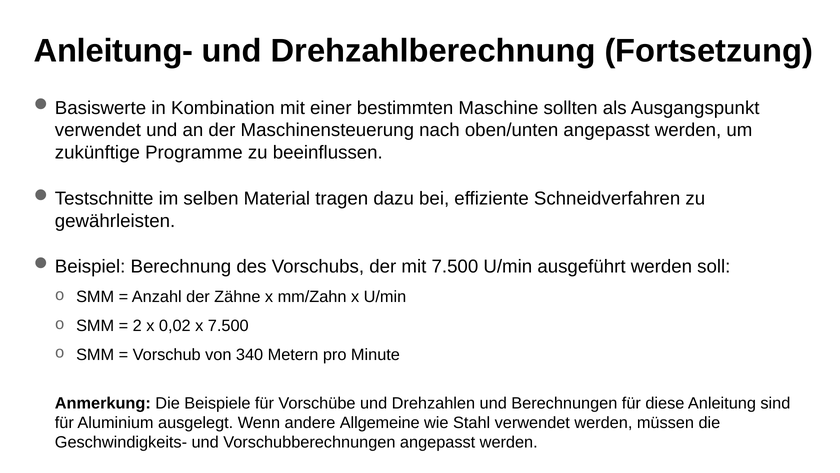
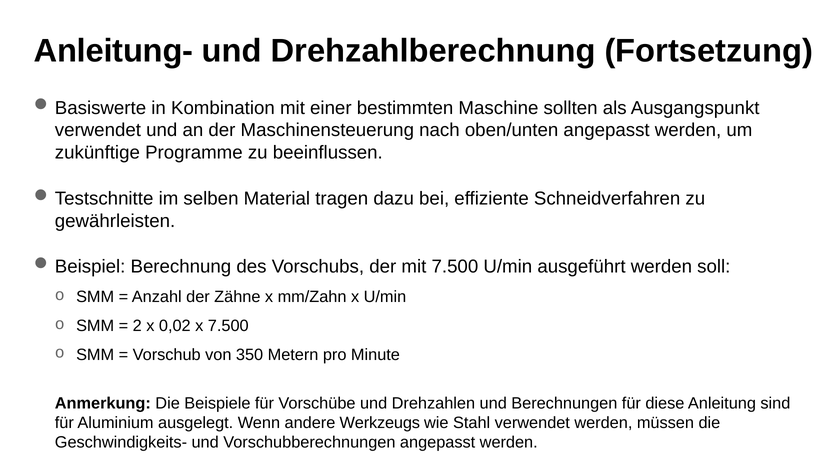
340: 340 -> 350
Allgemeine: Allgemeine -> Werkzeugs
